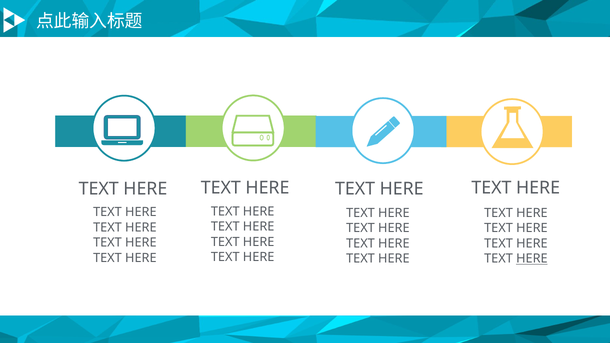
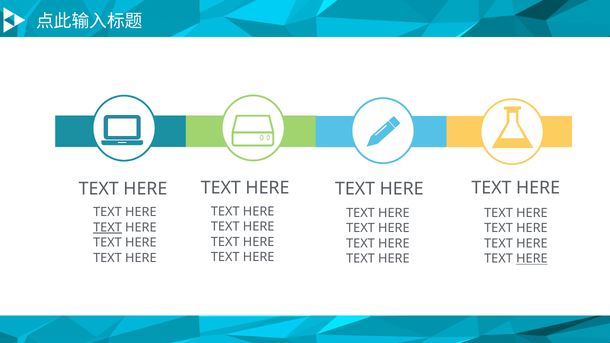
TEXT at (107, 228) underline: none -> present
